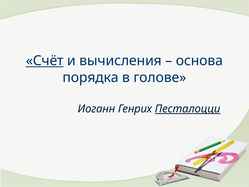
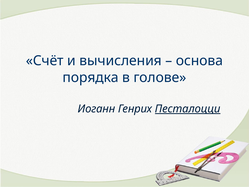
Счёт underline: present -> none
